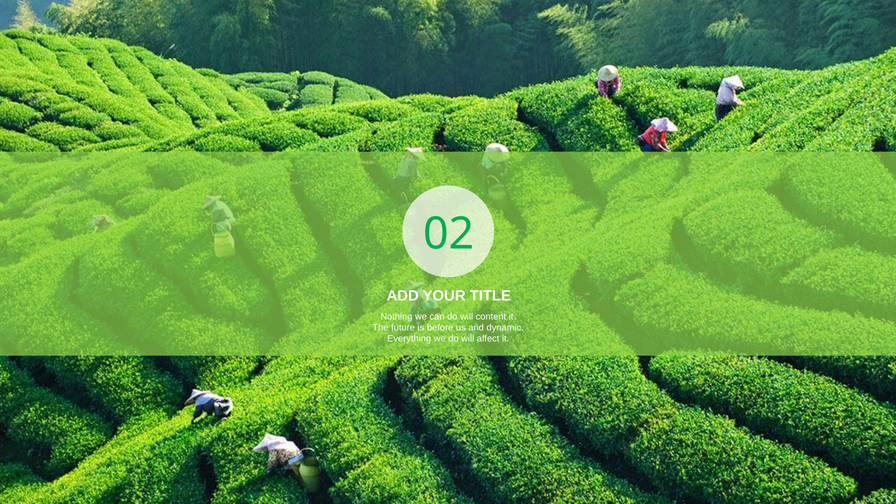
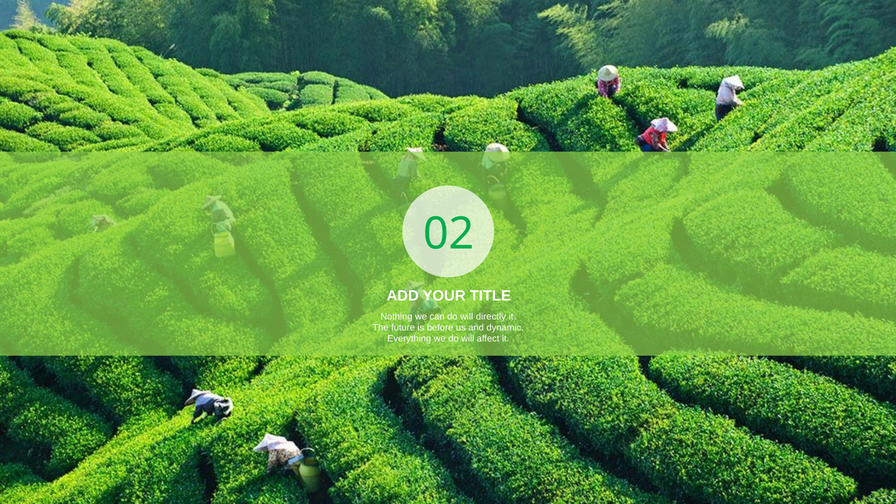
content: content -> directly
